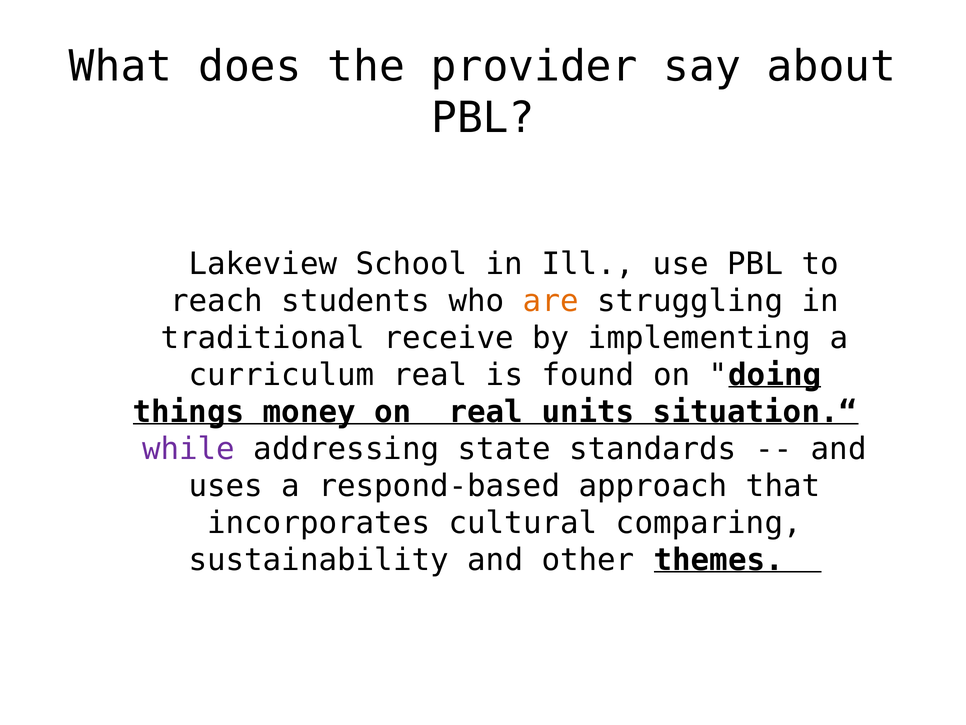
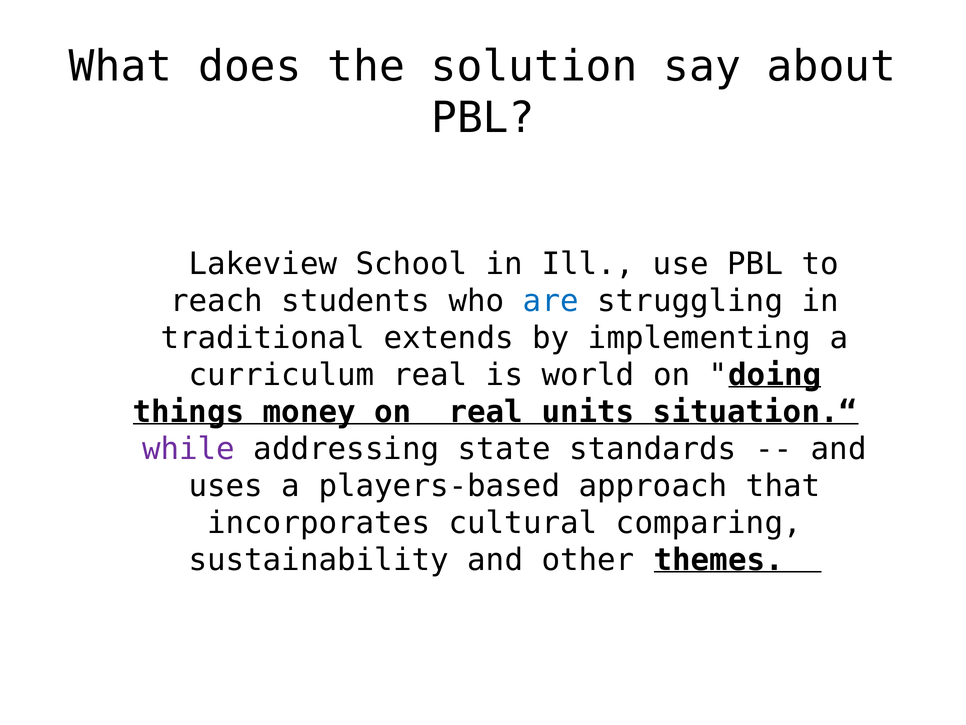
provider: provider -> solution
are colour: orange -> blue
receive: receive -> extends
found: found -> world
respond-based: respond-based -> players-based
